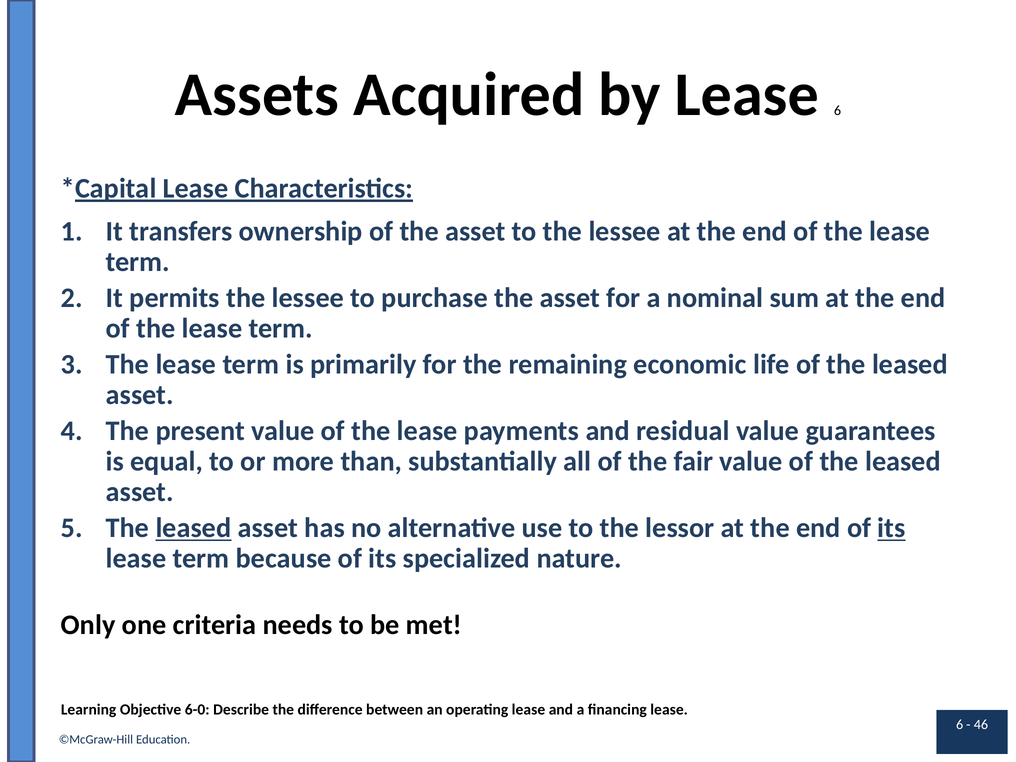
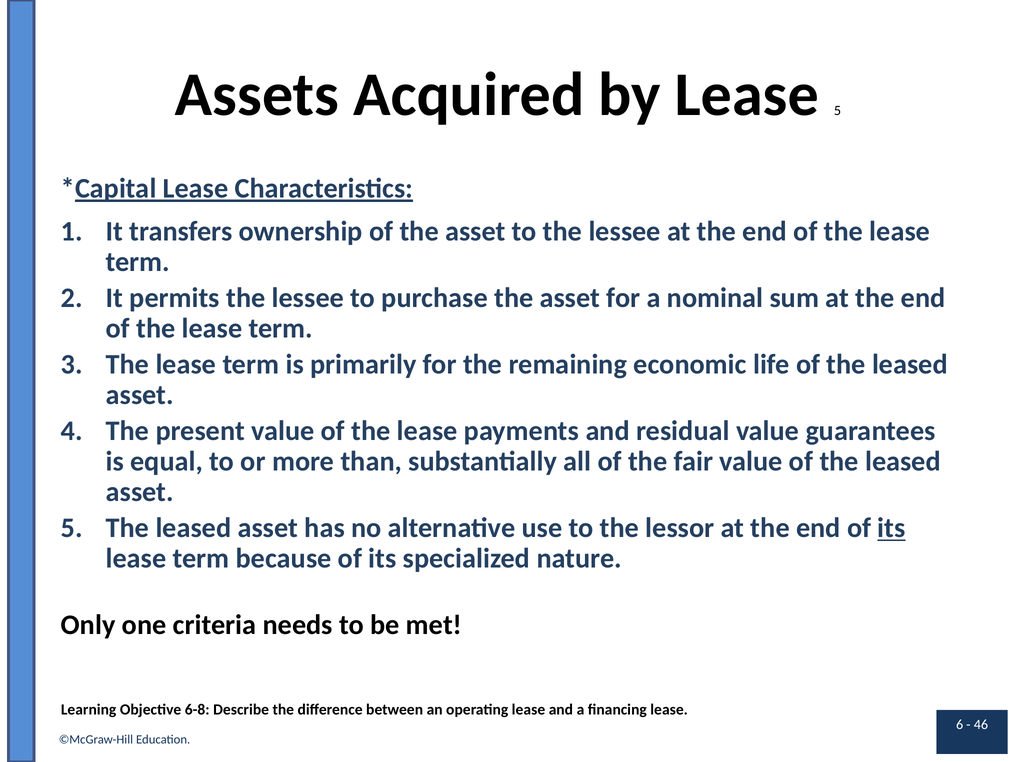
Lease 6: 6 -> 5
leased at (193, 528) underline: present -> none
6-0: 6-0 -> 6-8
